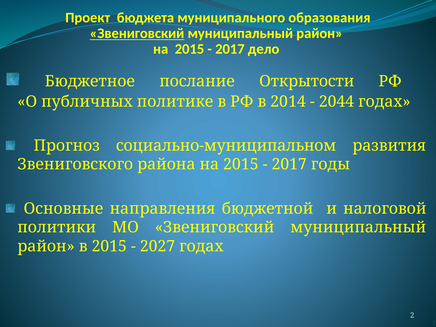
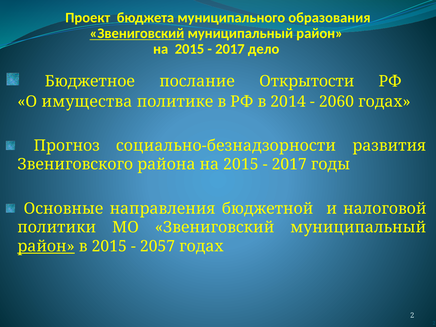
публичных: публичных -> имущества
2044: 2044 -> 2060
социально-муниципальном: социально-муниципальном -> социально-безнадзорности
район at (46, 246) underline: none -> present
2027: 2027 -> 2057
